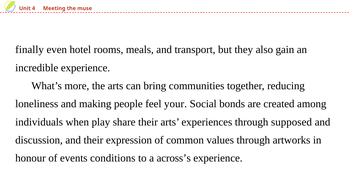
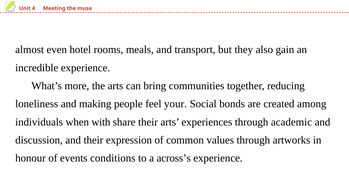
finally: finally -> almost
play: play -> with
supposed: supposed -> academic
